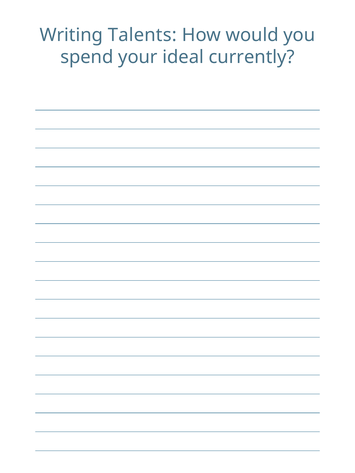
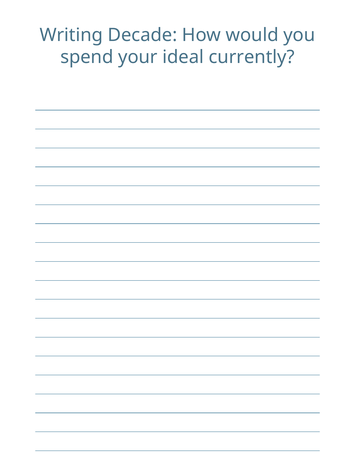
Talents: Talents -> Decade
